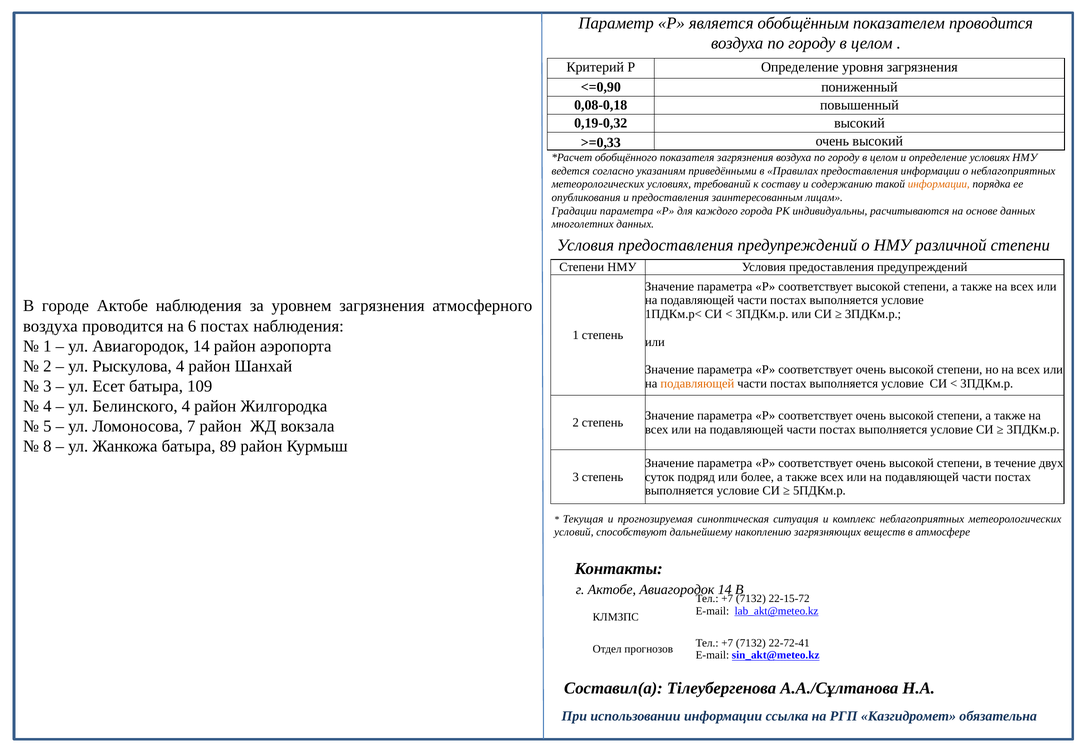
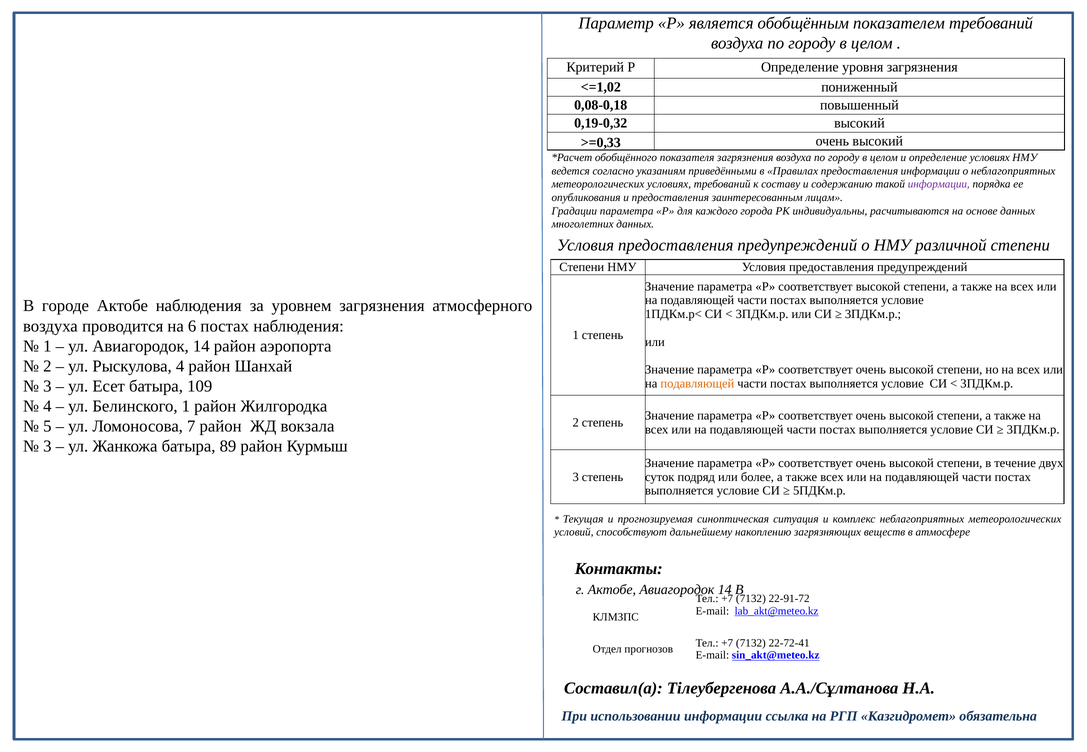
показателем проводится: проводится -> требований
<=0,90: <=0,90 -> <=1,02
информации at (939, 184) colour: orange -> purple
Белинского 4: 4 -> 1
8 at (47, 447): 8 -> 3
22-15-72: 22-15-72 -> 22-91-72
